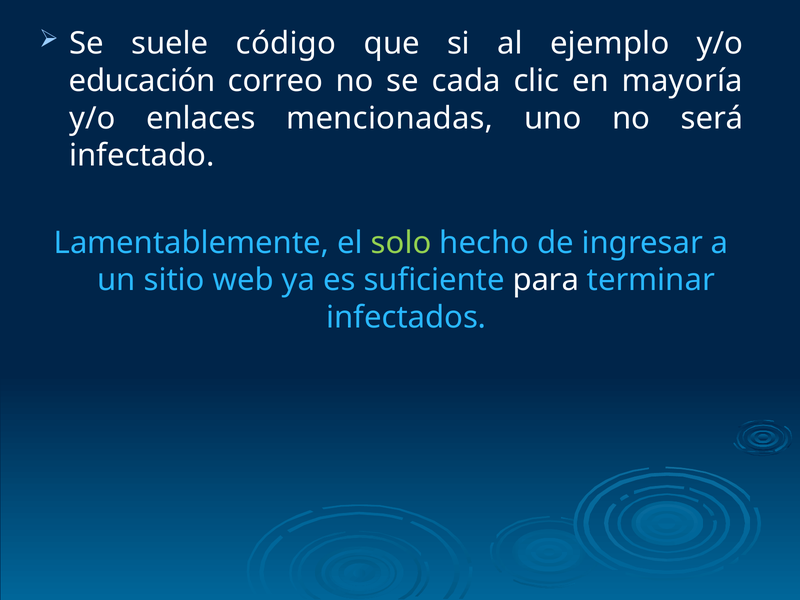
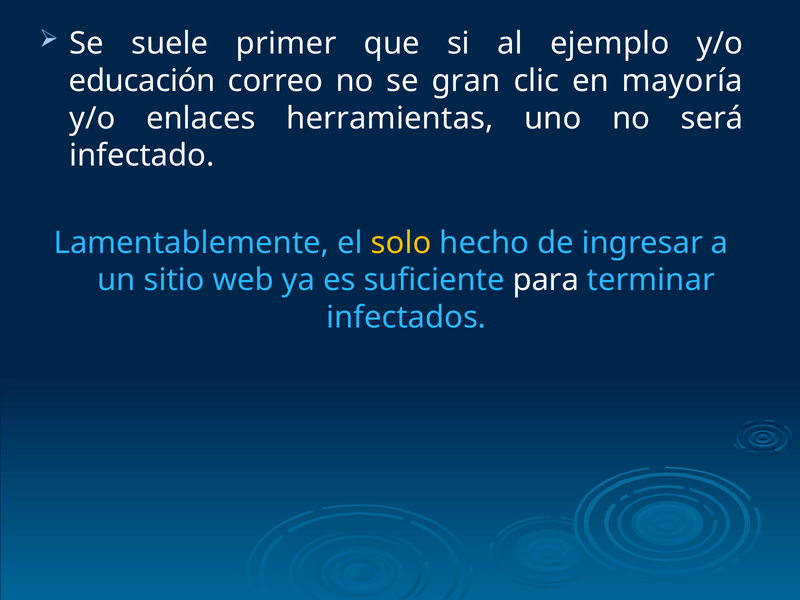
código: código -> primer
cada: cada -> gran
mencionadas: mencionadas -> herramientas
solo colour: light green -> yellow
